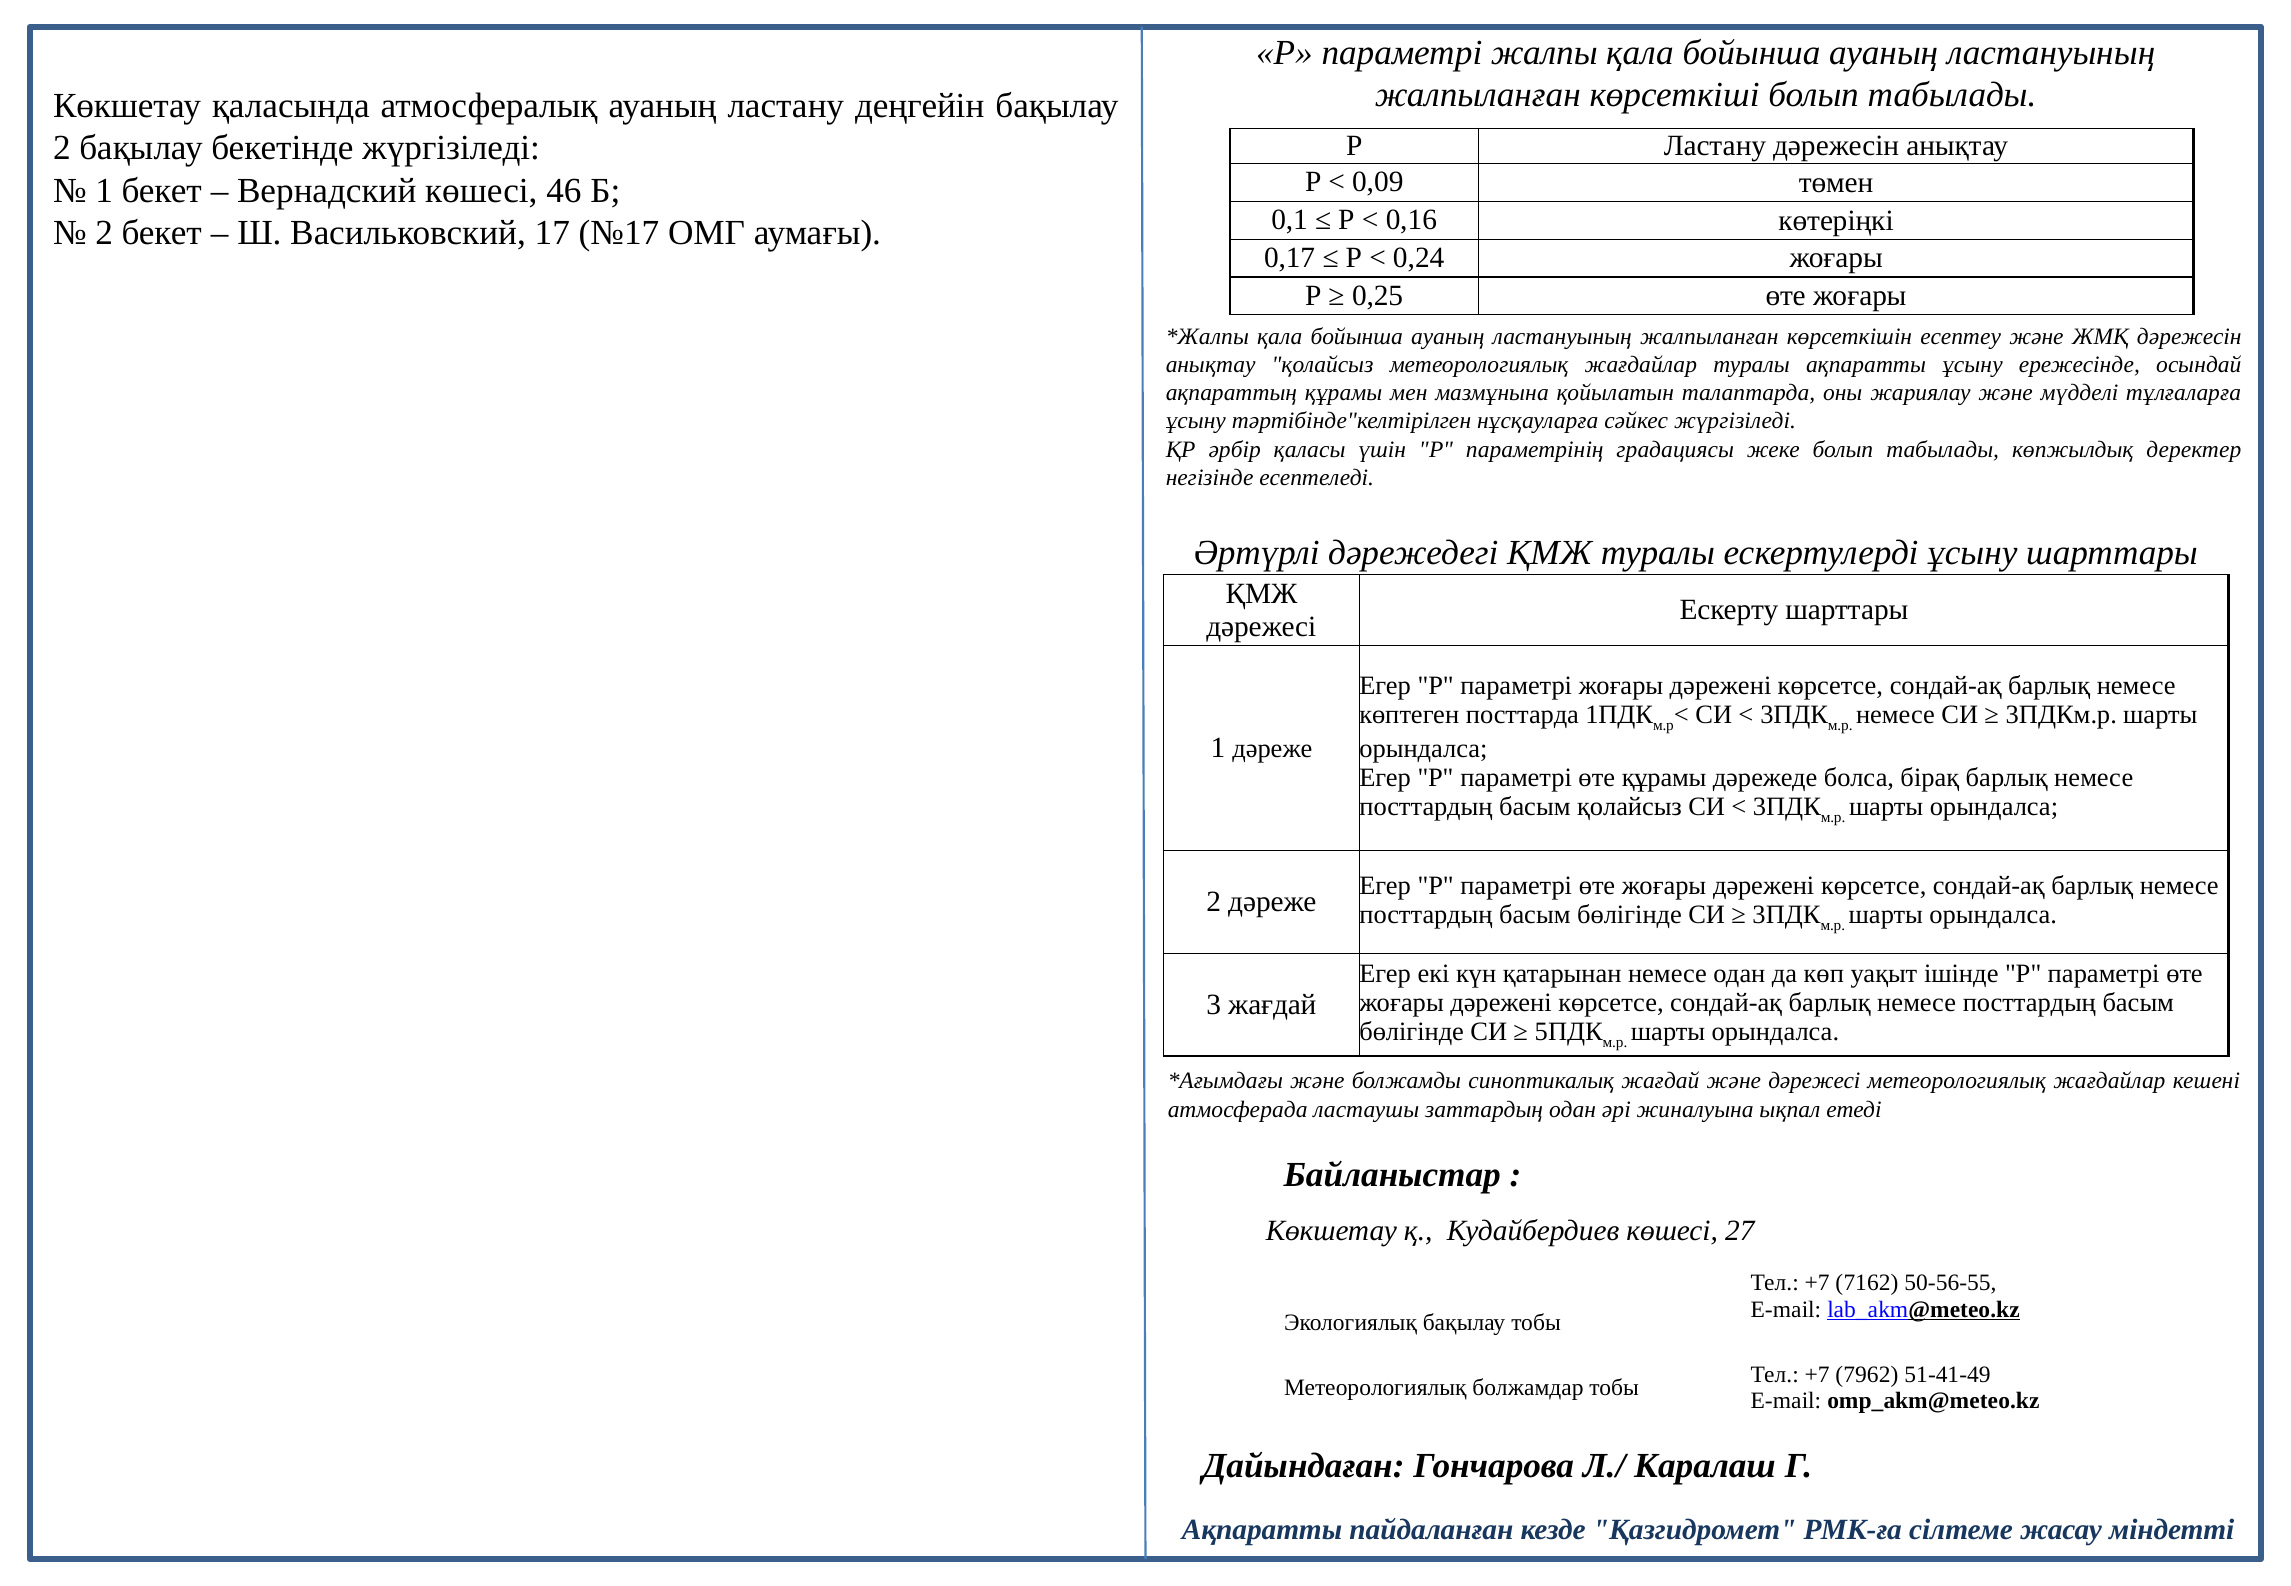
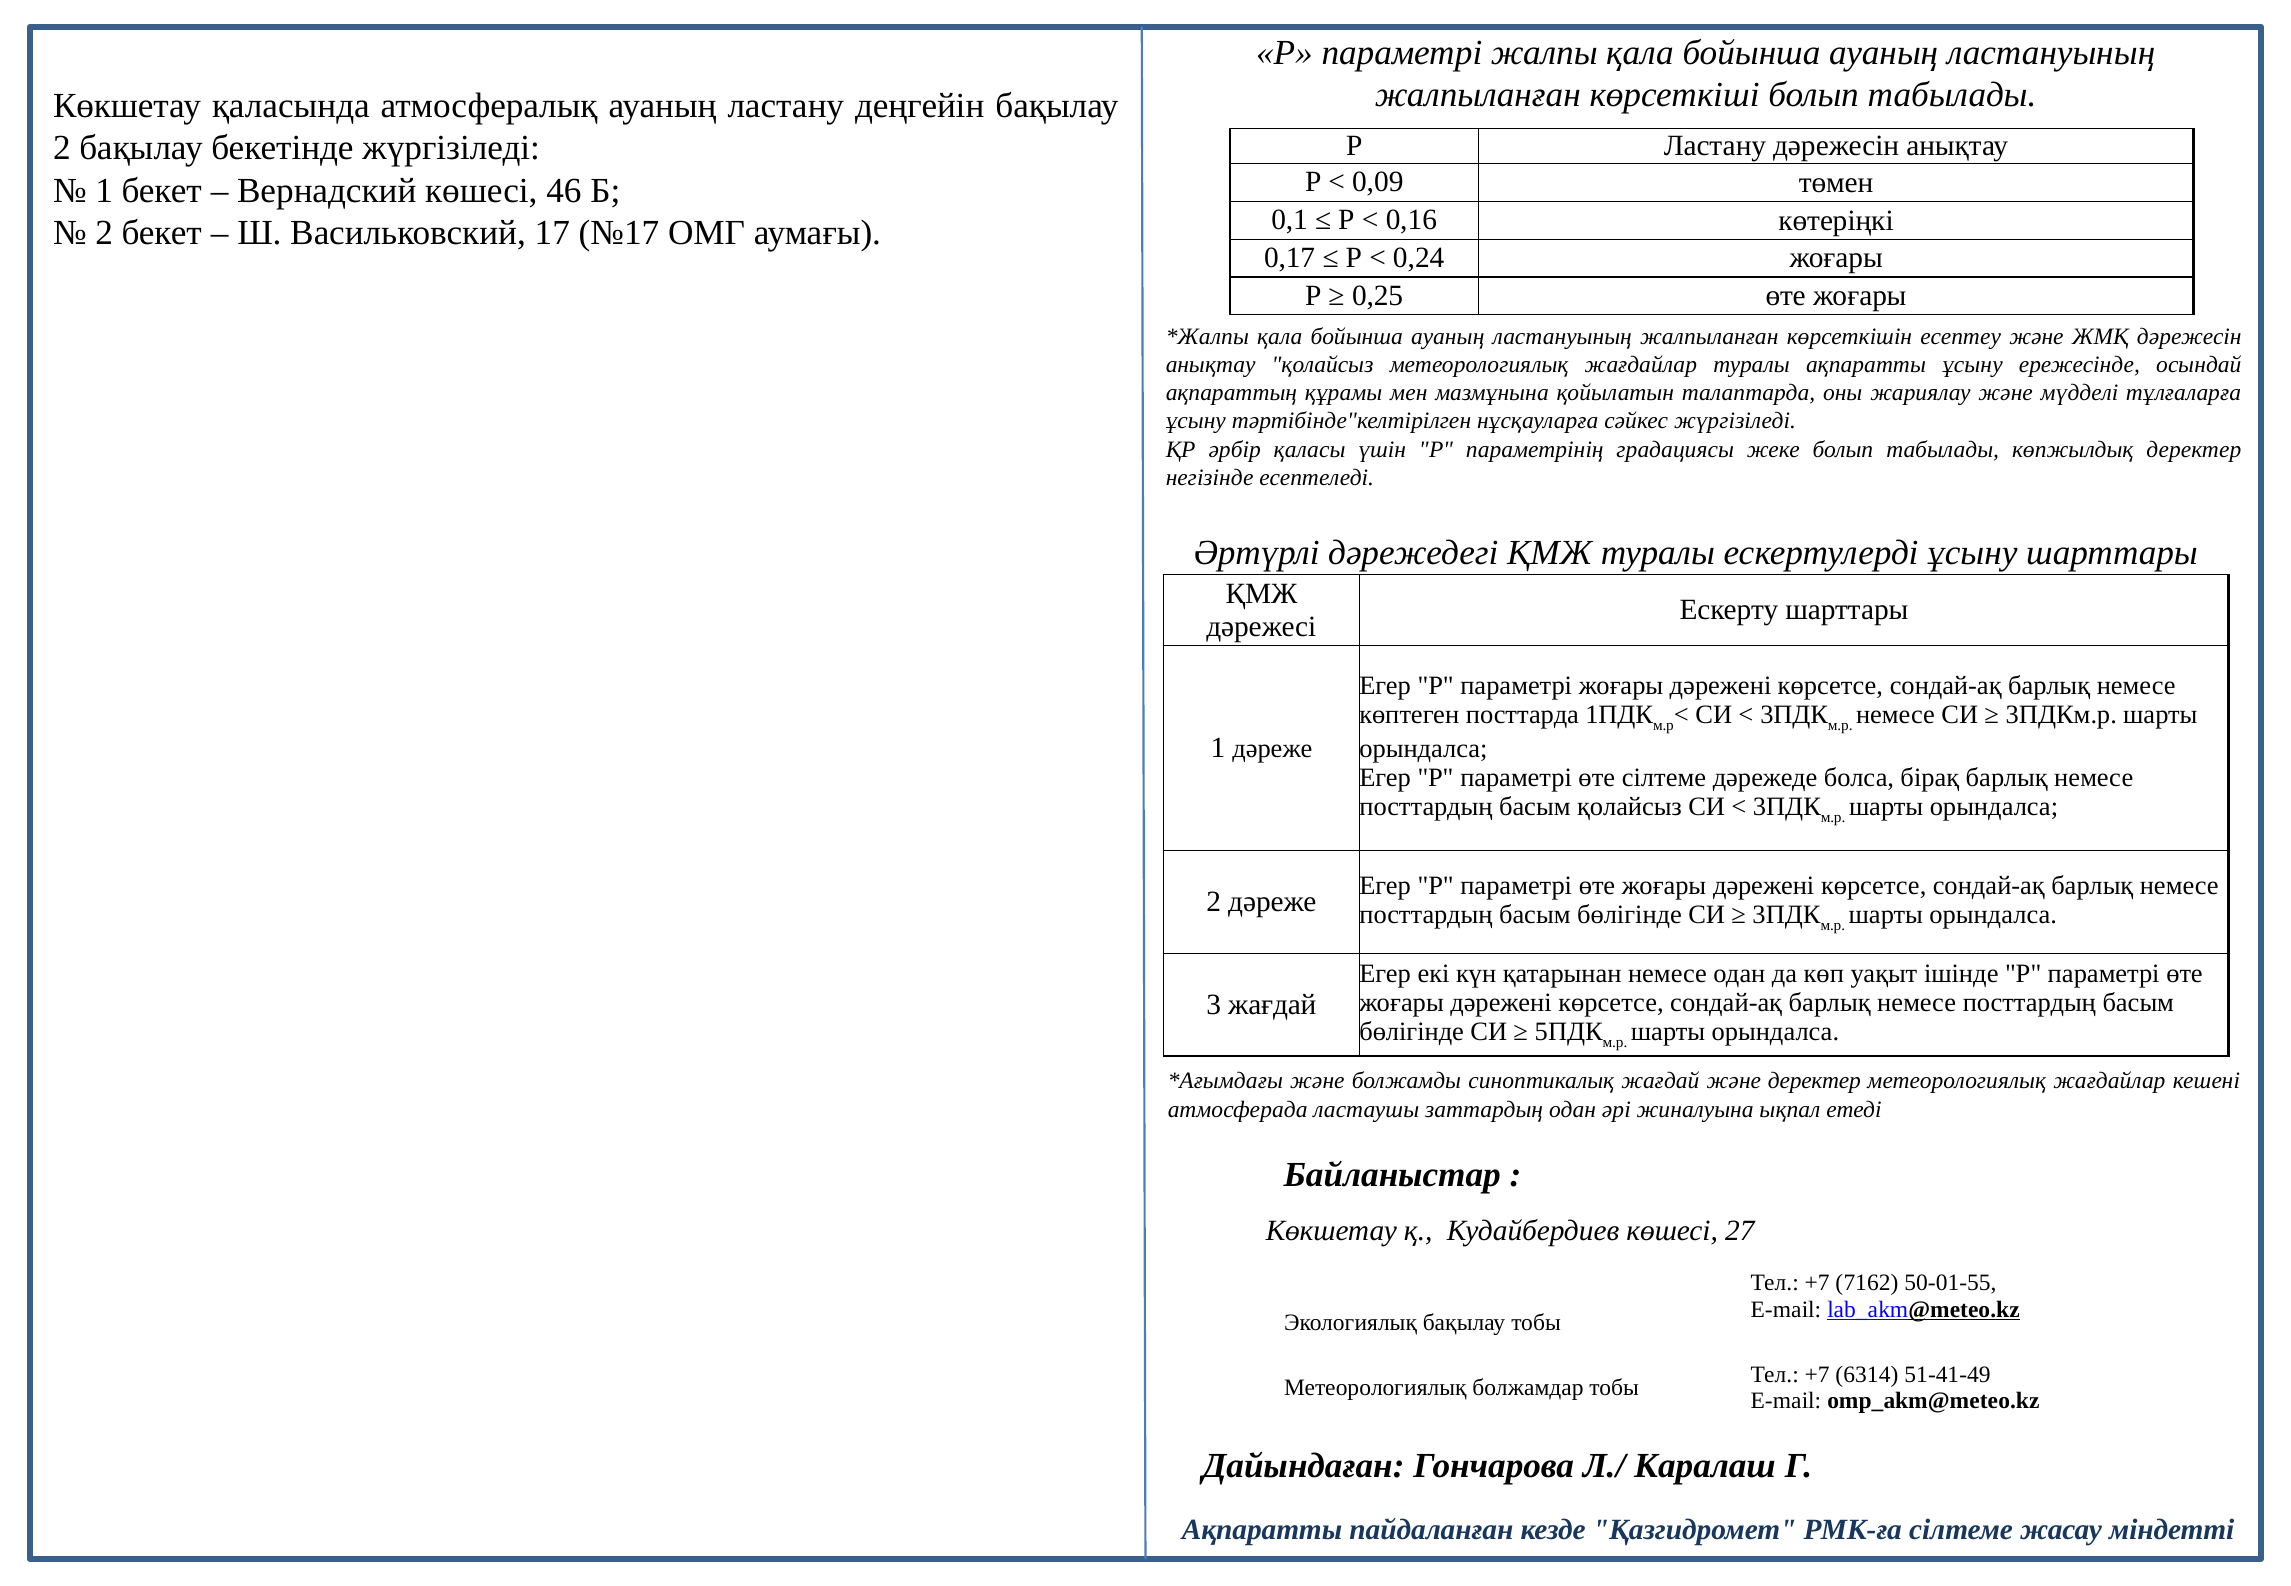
өте құрамы: құрамы -> сілтеме
және дәрежесі: дәрежесі -> деректер
50-56-55: 50-56-55 -> 50-01-55
7962: 7962 -> 6314
